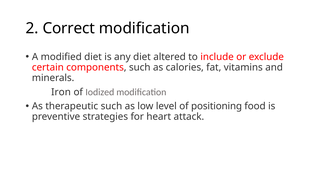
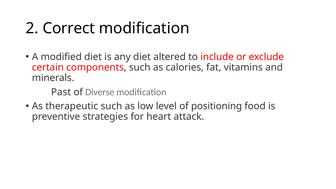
Iron: Iron -> Past
Iodized: Iodized -> Diverse
